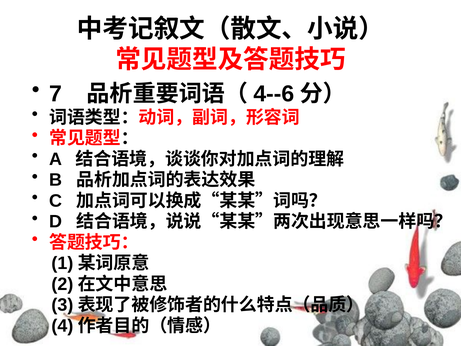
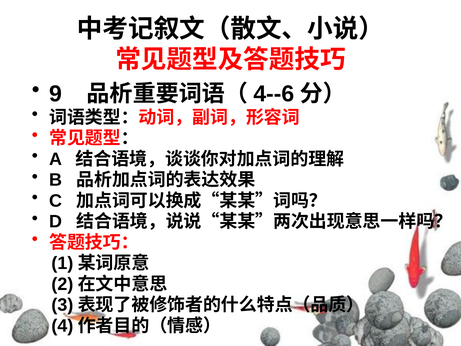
7: 7 -> 9
